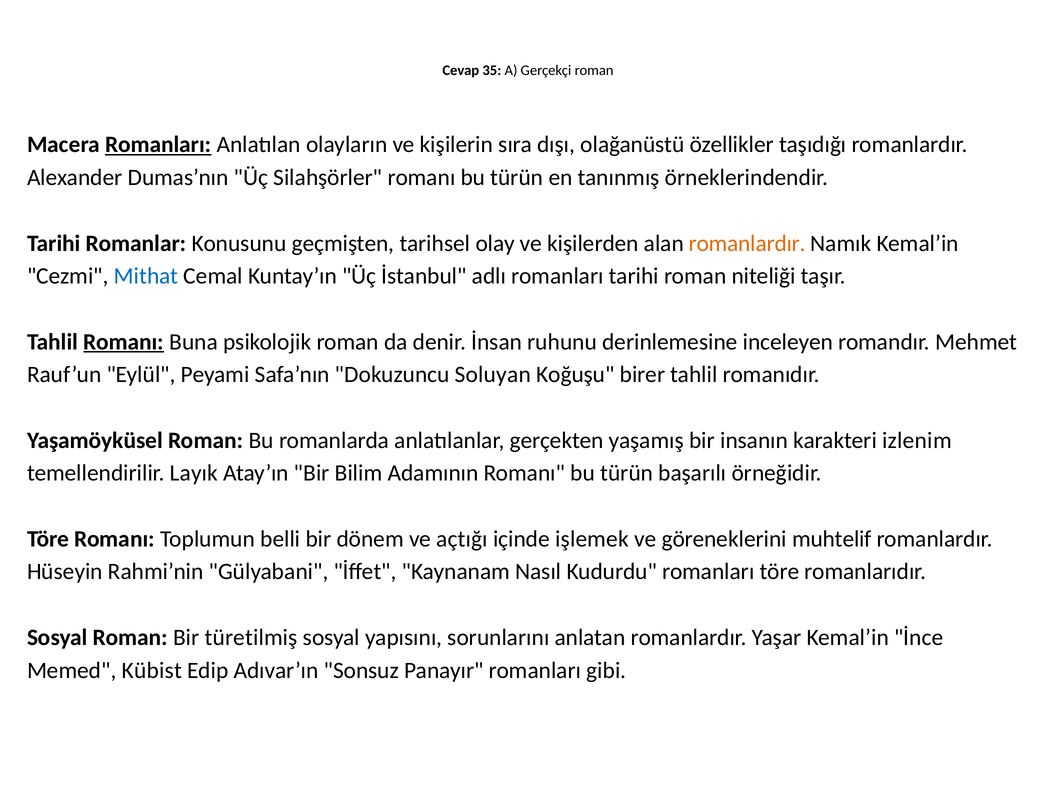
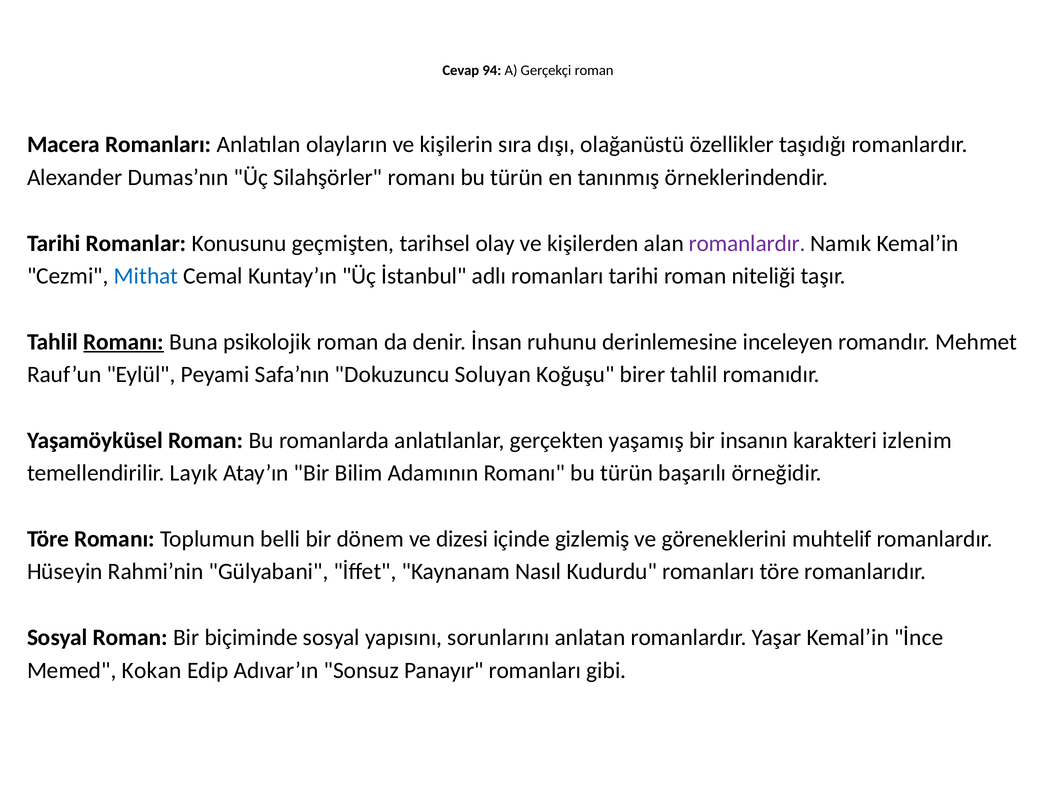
35: 35 -> 94
Romanları at (158, 145) underline: present -> none
romanlardır at (747, 243) colour: orange -> purple
açtığı: açtığı -> dizesi
işlemek: işlemek -> gizlemiş
türetilmiş: türetilmiş -> biçiminde
Kübist: Kübist -> Kokan
